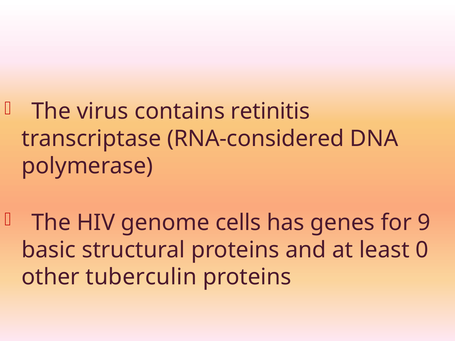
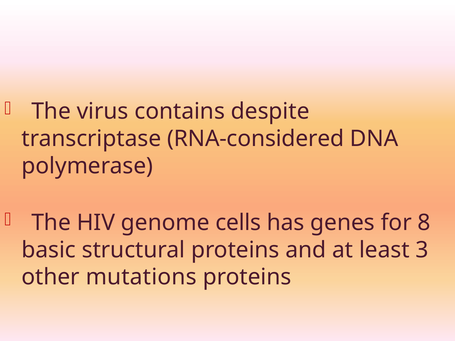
retinitis: retinitis -> despite
9: 9 -> 8
0: 0 -> 3
tuberculin: tuberculin -> mutations
